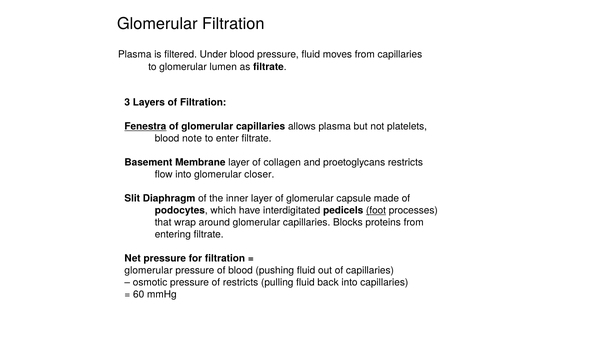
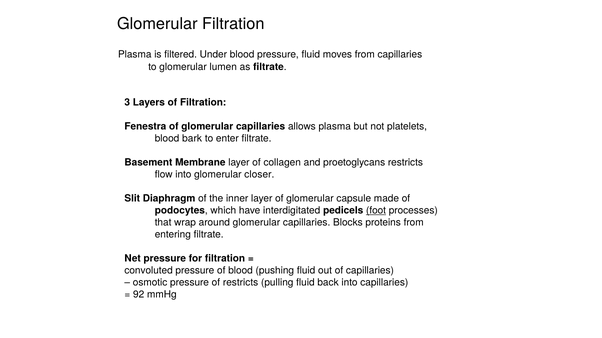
Fenestra underline: present -> none
note: note -> bark
glomerular at (149, 271): glomerular -> convoluted
60: 60 -> 92
